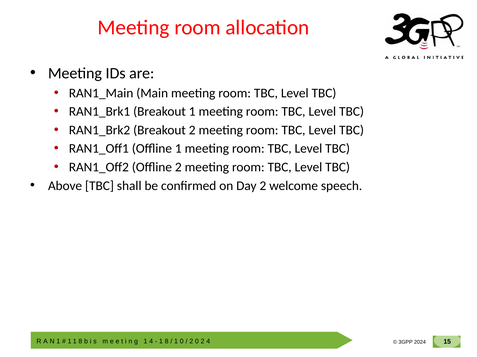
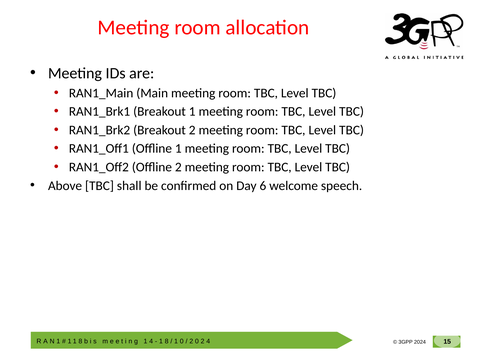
Day 2: 2 -> 6
